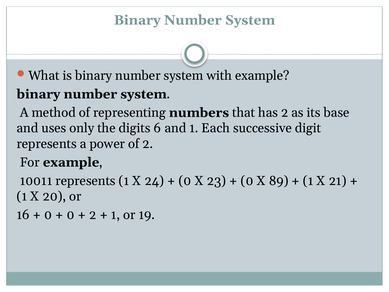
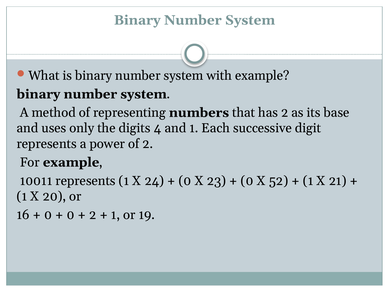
6: 6 -> 4
89: 89 -> 52
